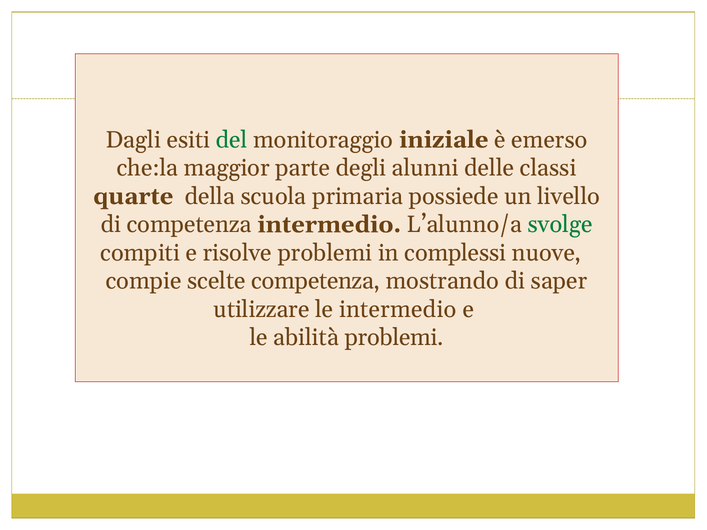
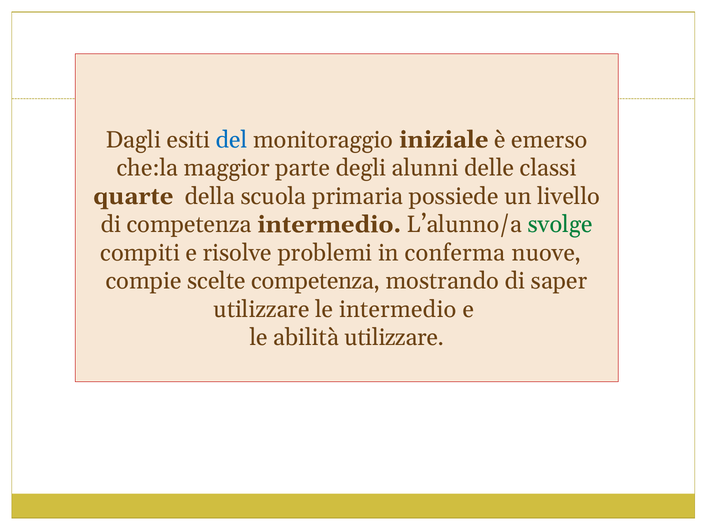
del colour: green -> blue
complessi: complessi -> conferma
abilità problemi: problemi -> utilizzare
